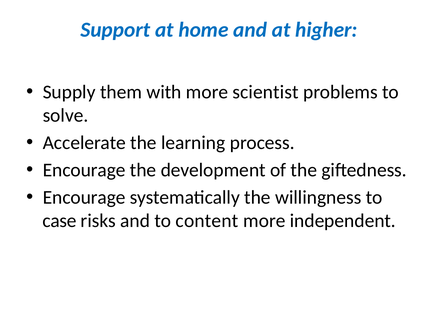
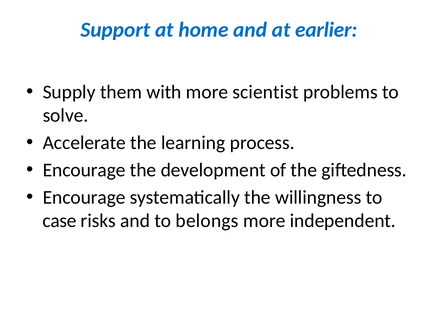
higher: higher -> earlier
content: content -> belongs
